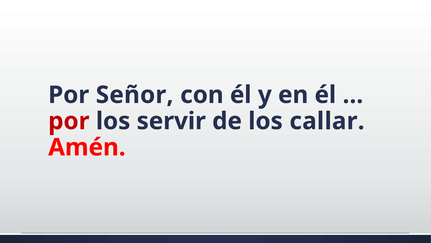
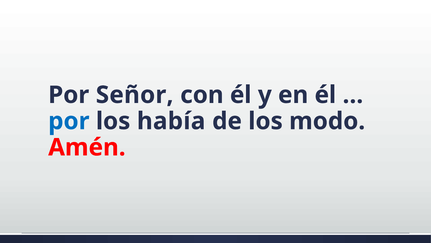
por at (69, 121) colour: red -> blue
servir: servir -> había
callar: callar -> modo
